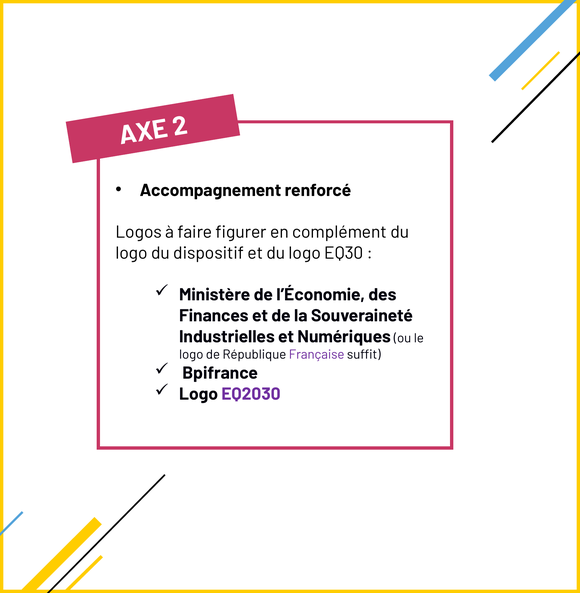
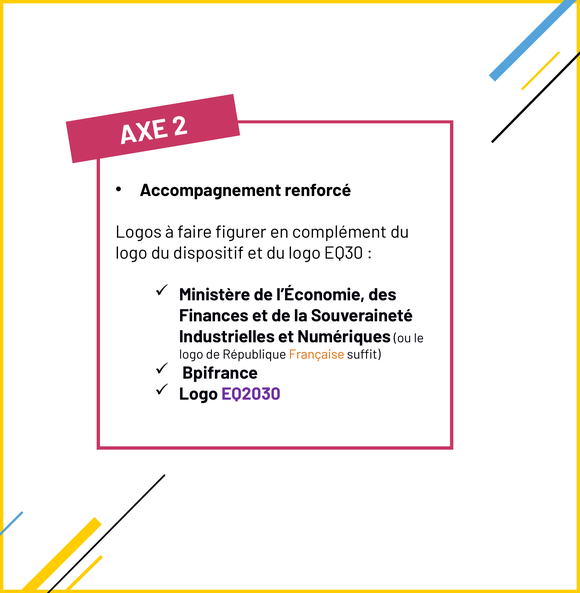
Française colour: purple -> orange
